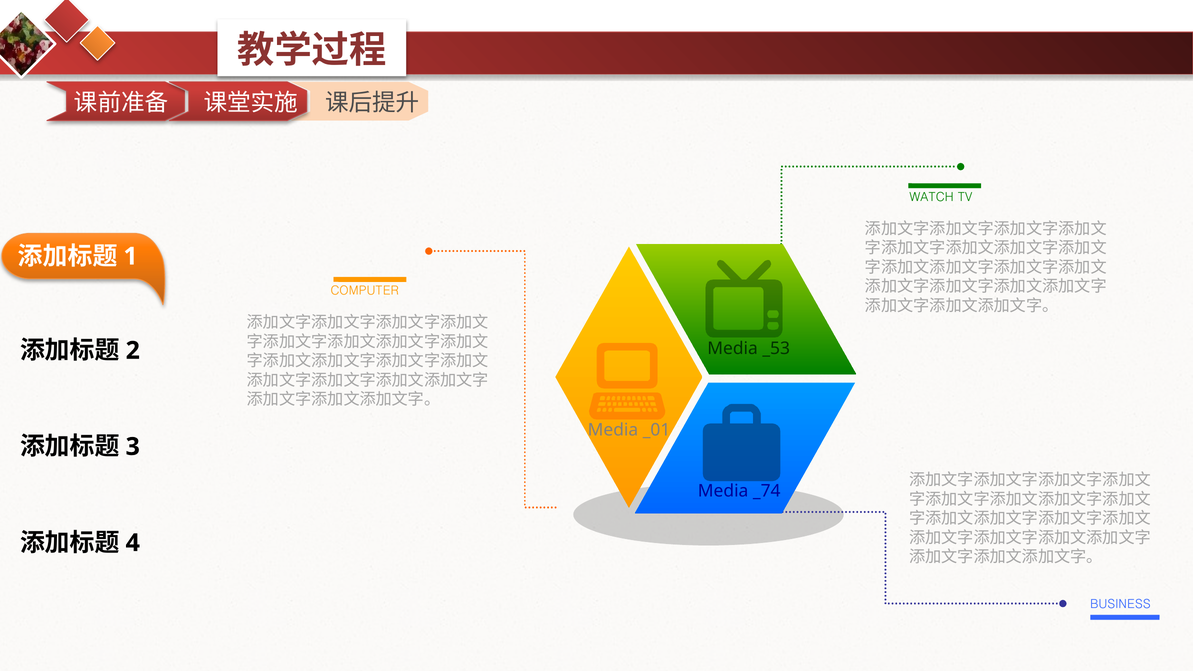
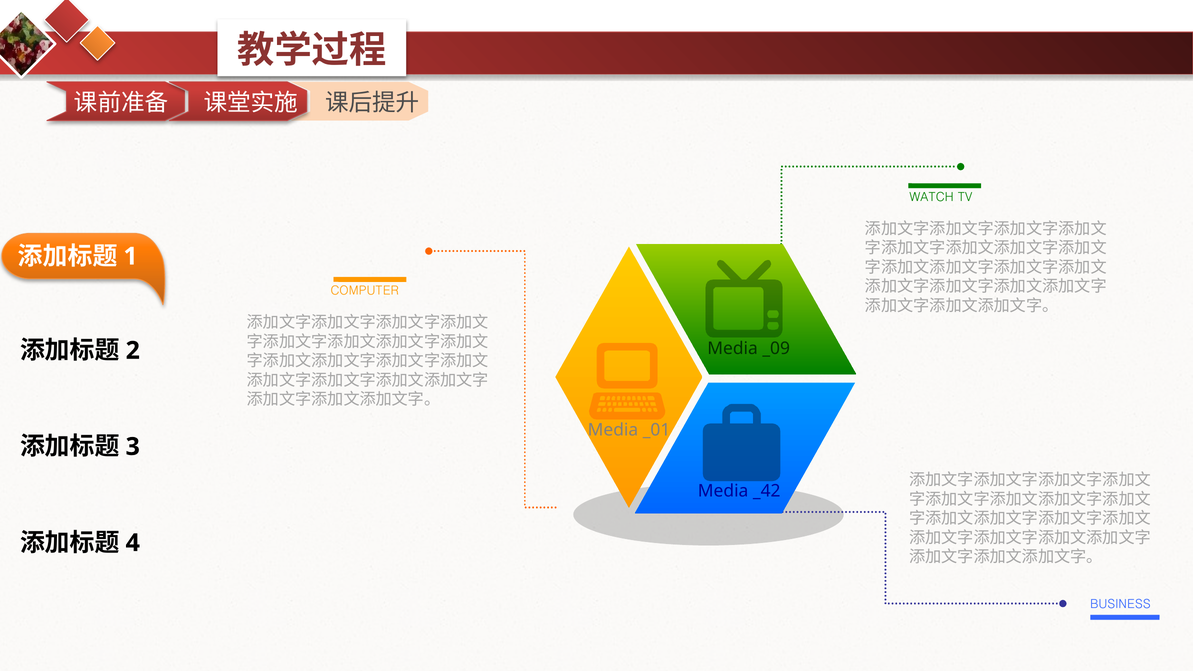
_53: _53 -> _09
_74: _74 -> _42
